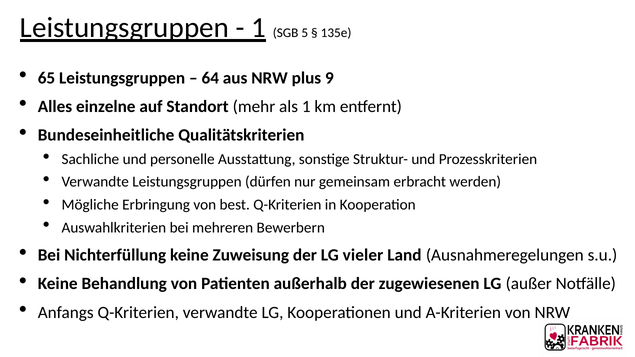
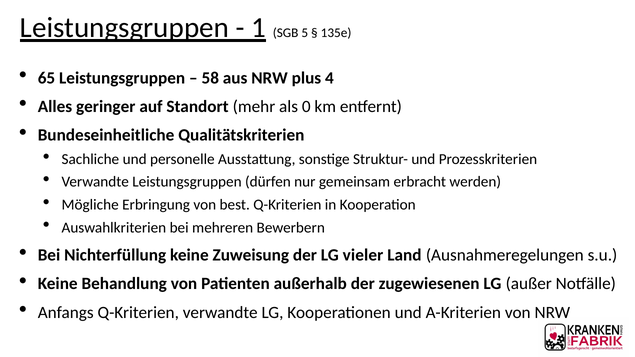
64: 64 -> 58
9: 9 -> 4
einzelne: einzelne -> geringer
als 1: 1 -> 0
